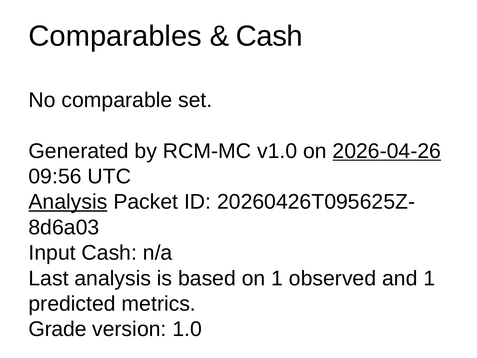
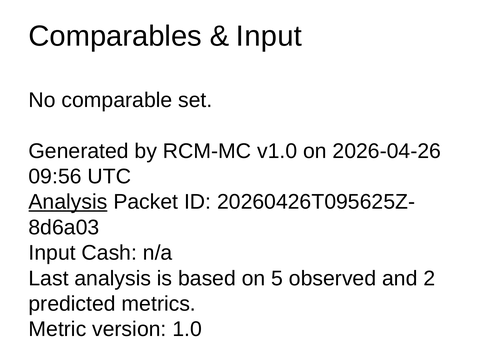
Cash at (269, 36): Cash -> Input
2026-04-26 underline: present -> none
on 1: 1 -> 5
and 1: 1 -> 2
Grade: Grade -> Metric
